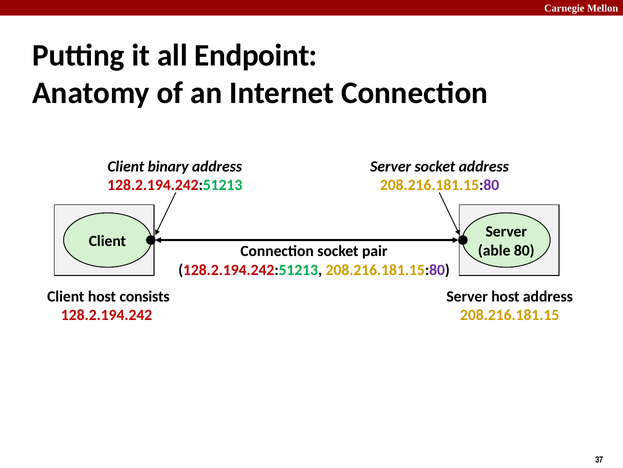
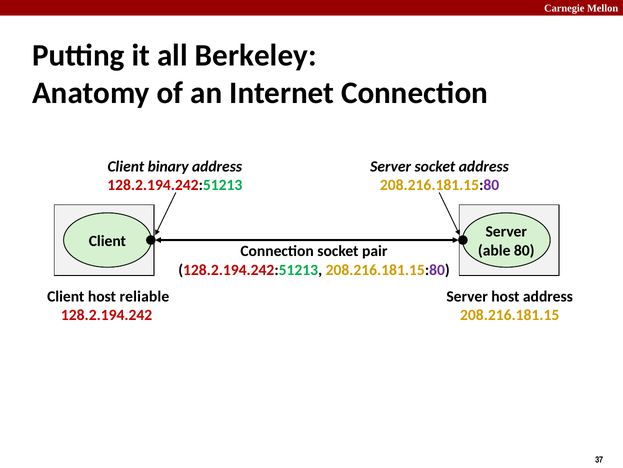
Endpoint: Endpoint -> Berkeley
consists: consists -> reliable
